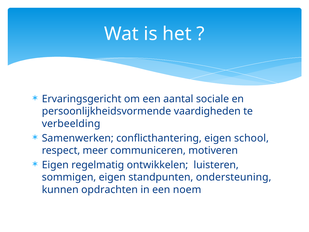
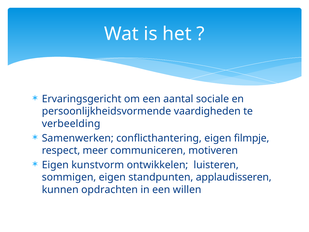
school: school -> filmpje
regelmatig: regelmatig -> kunstvorm
ondersteuning: ondersteuning -> applaudisseren
noem: noem -> willen
